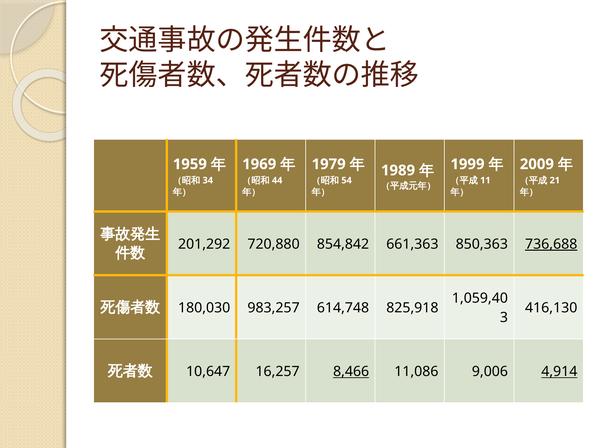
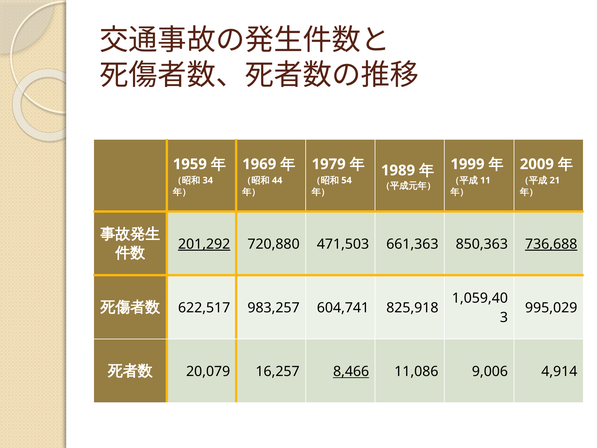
201,292 underline: none -> present
854,842: 854,842 -> 471,503
180,030: 180,030 -> 622,517
614,748: 614,748 -> 604,741
416,130: 416,130 -> 995,029
10,647: 10,647 -> 20,079
4,914 underline: present -> none
